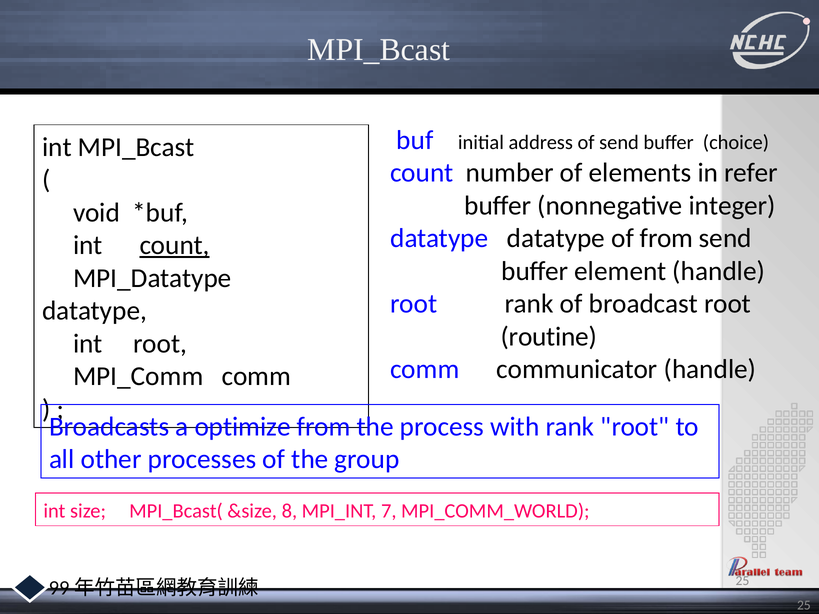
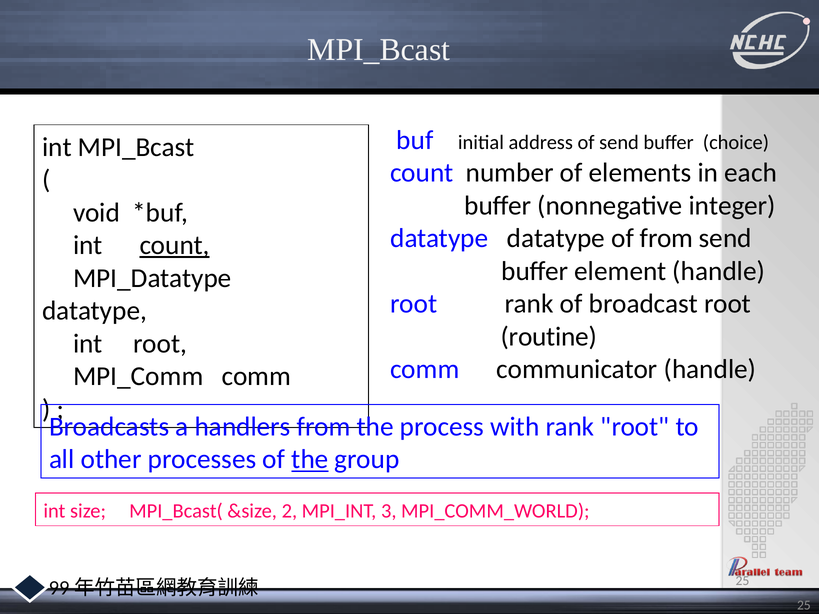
refer: refer -> each
optimize: optimize -> handlers
the at (310, 460) underline: none -> present
8: 8 -> 2
7: 7 -> 3
